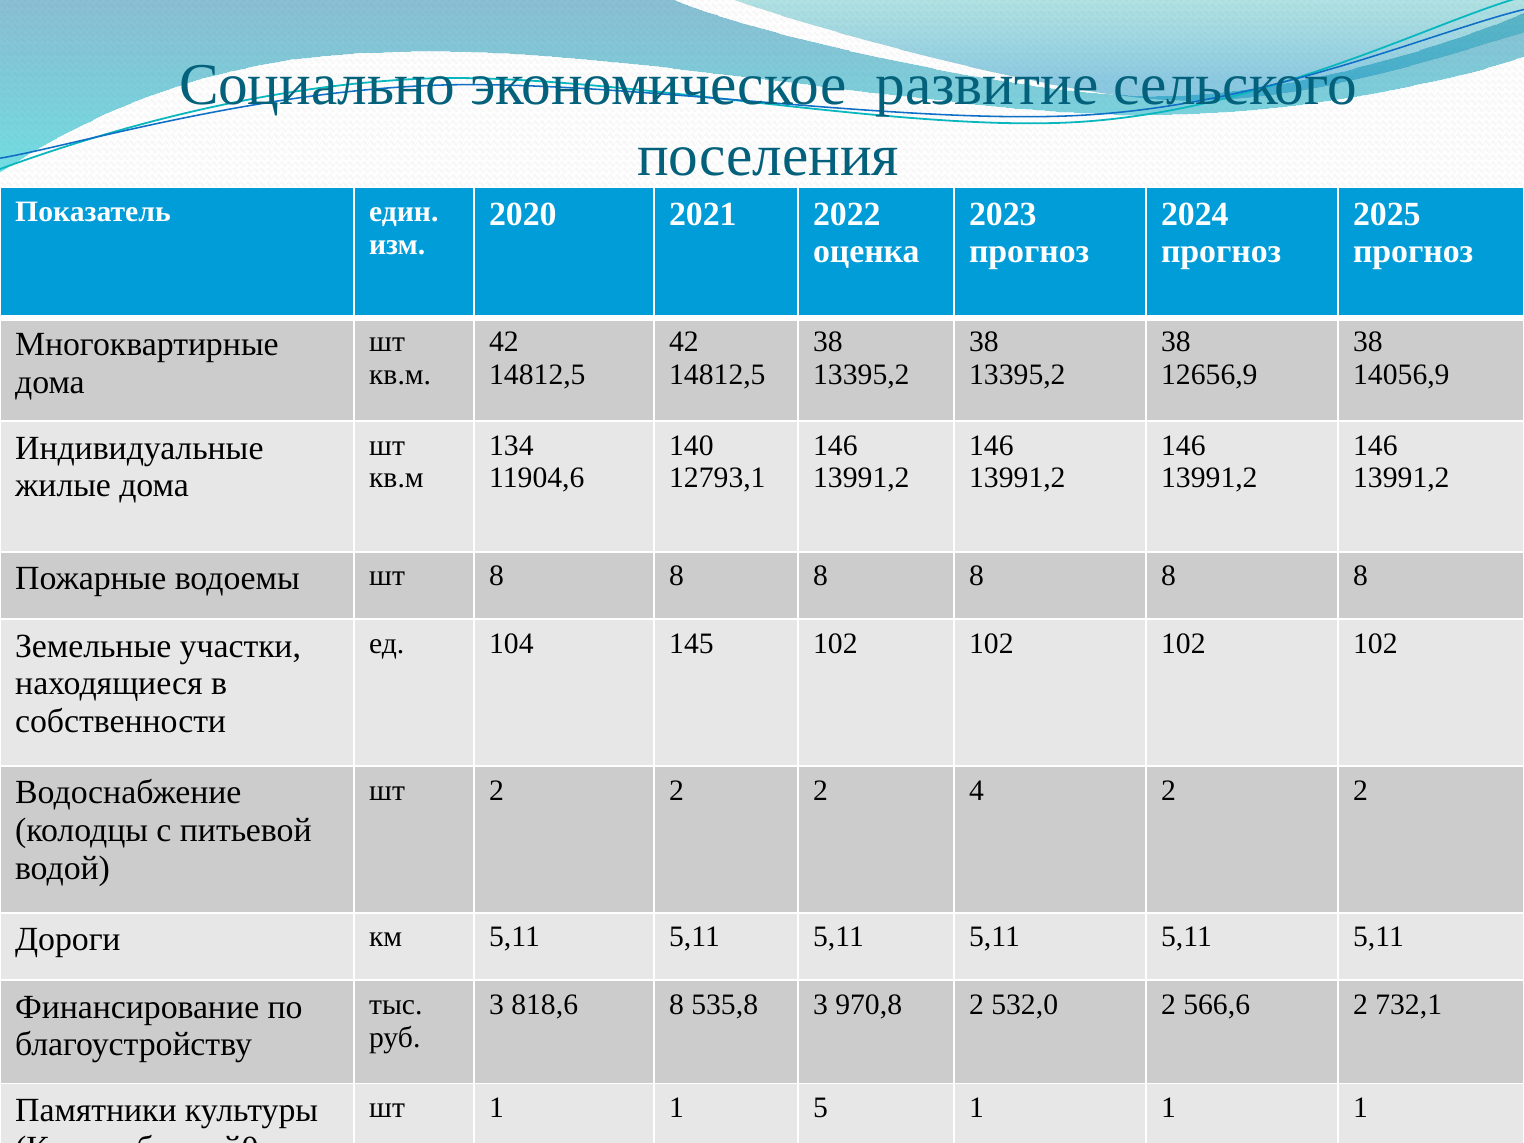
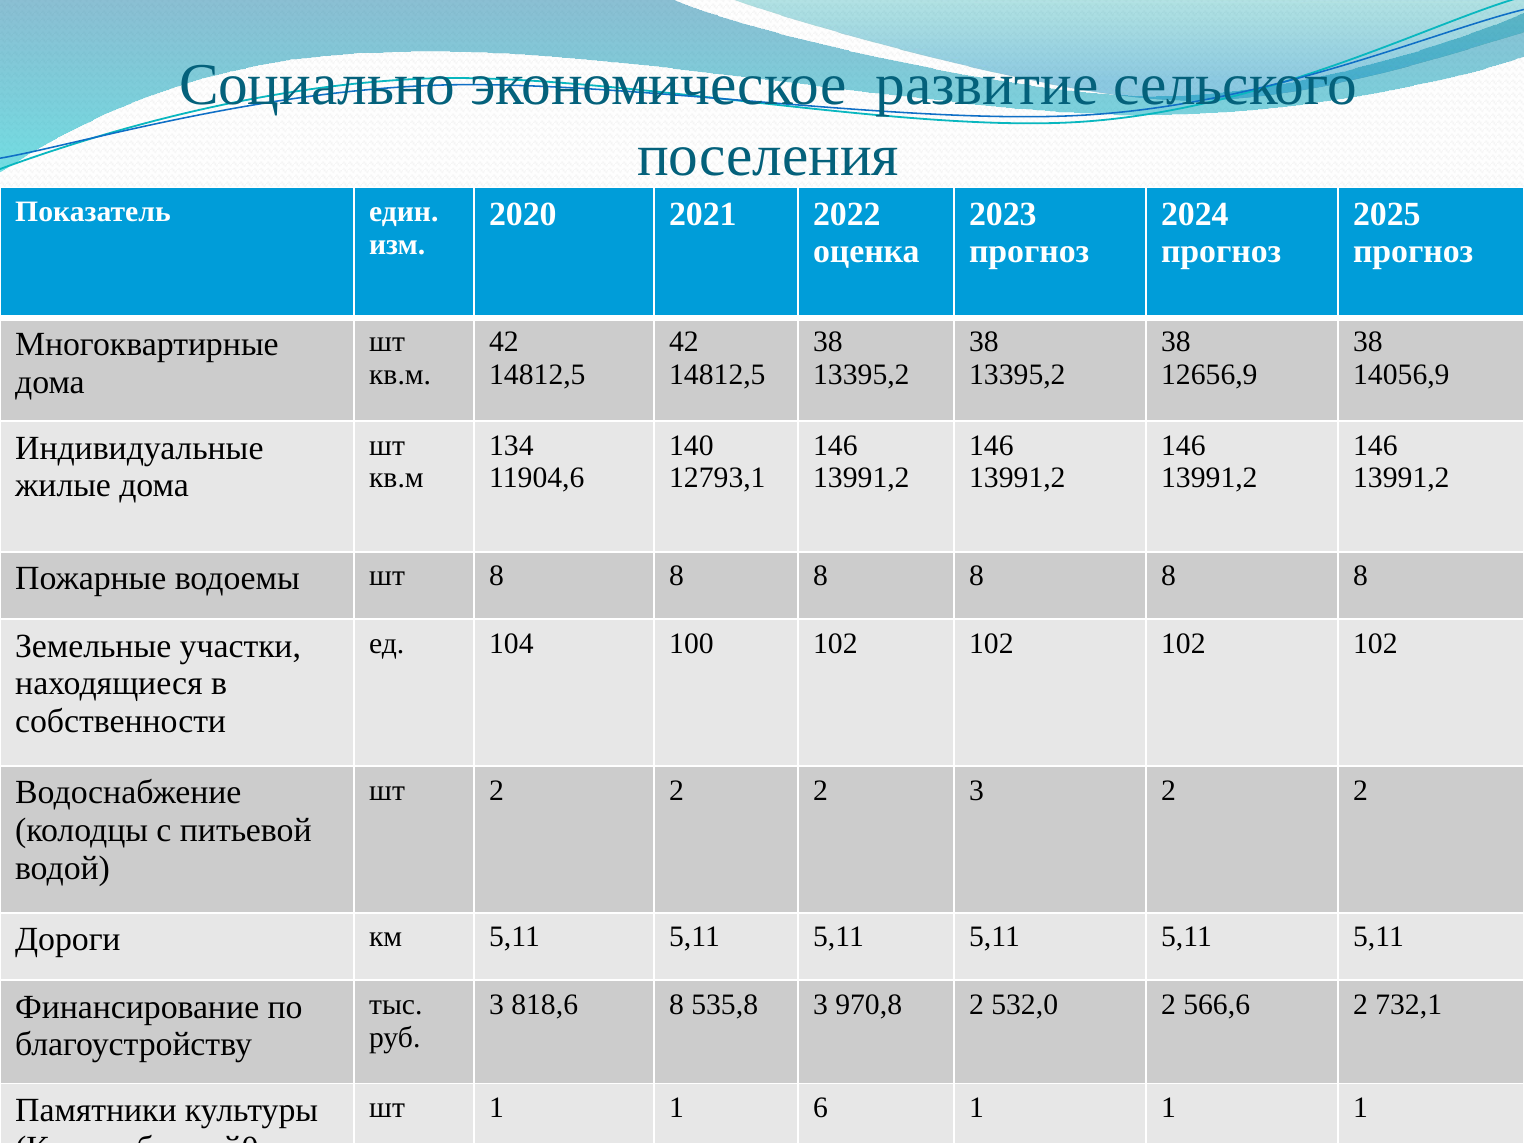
145: 145 -> 100
2 4: 4 -> 3
5: 5 -> 6
